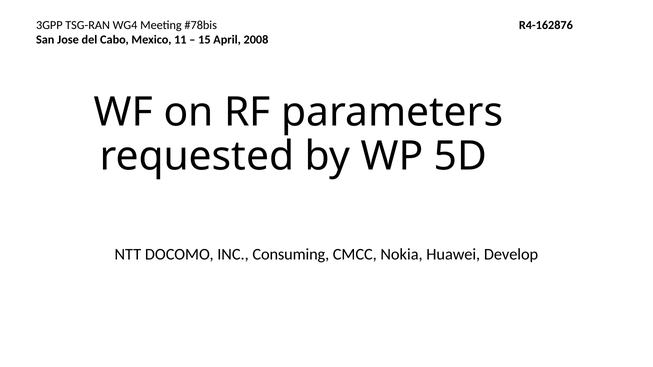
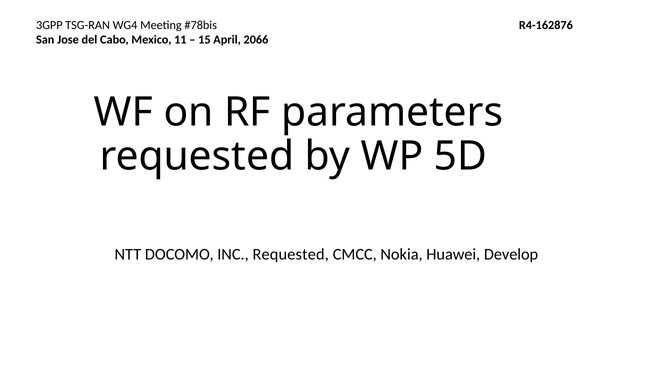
2008: 2008 -> 2066
INC Consuming: Consuming -> Requested
